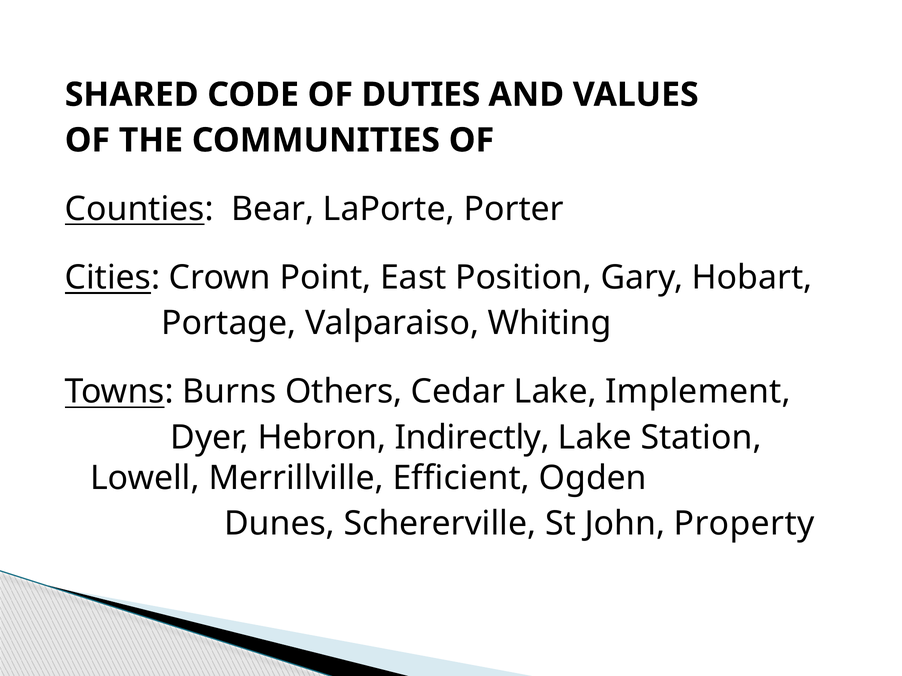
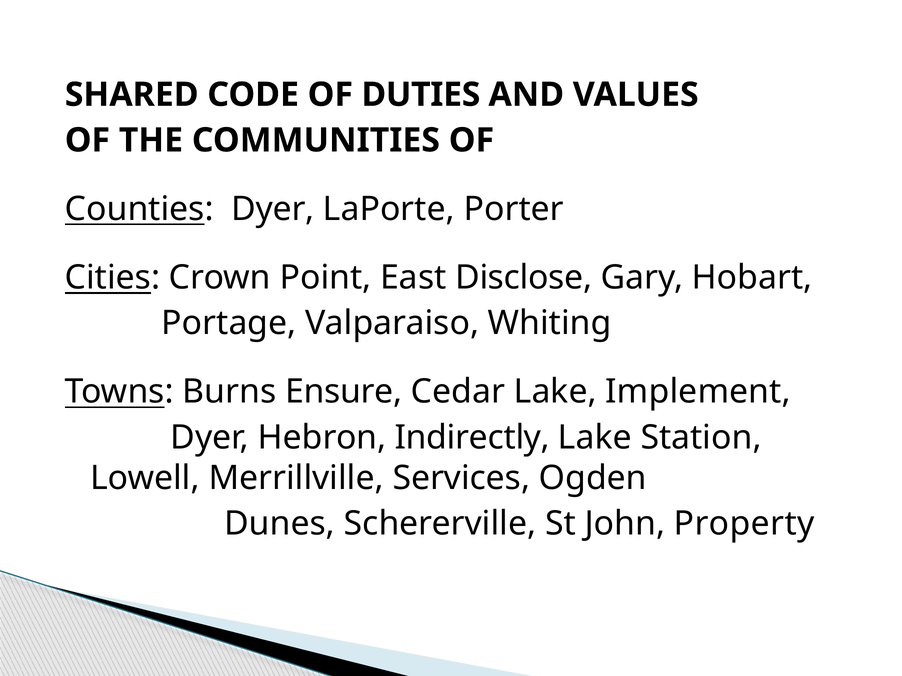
Counties Bear: Bear -> Dyer
Position: Position -> Disclose
Others: Others -> Ensure
Efficient: Efficient -> Services
